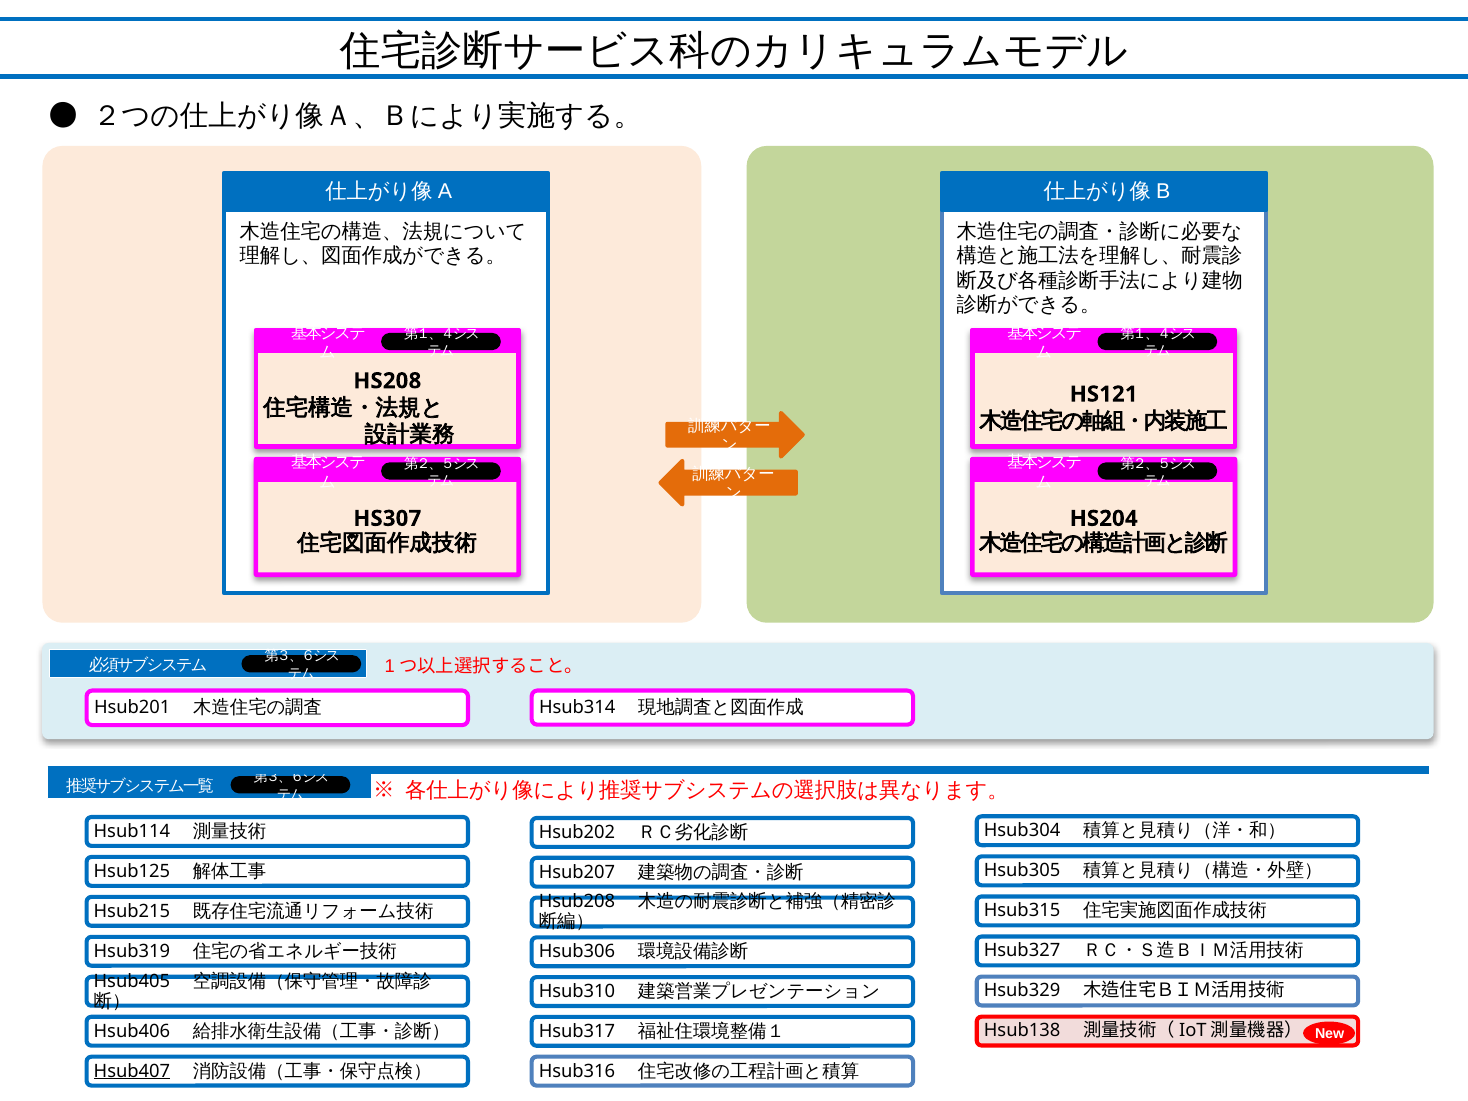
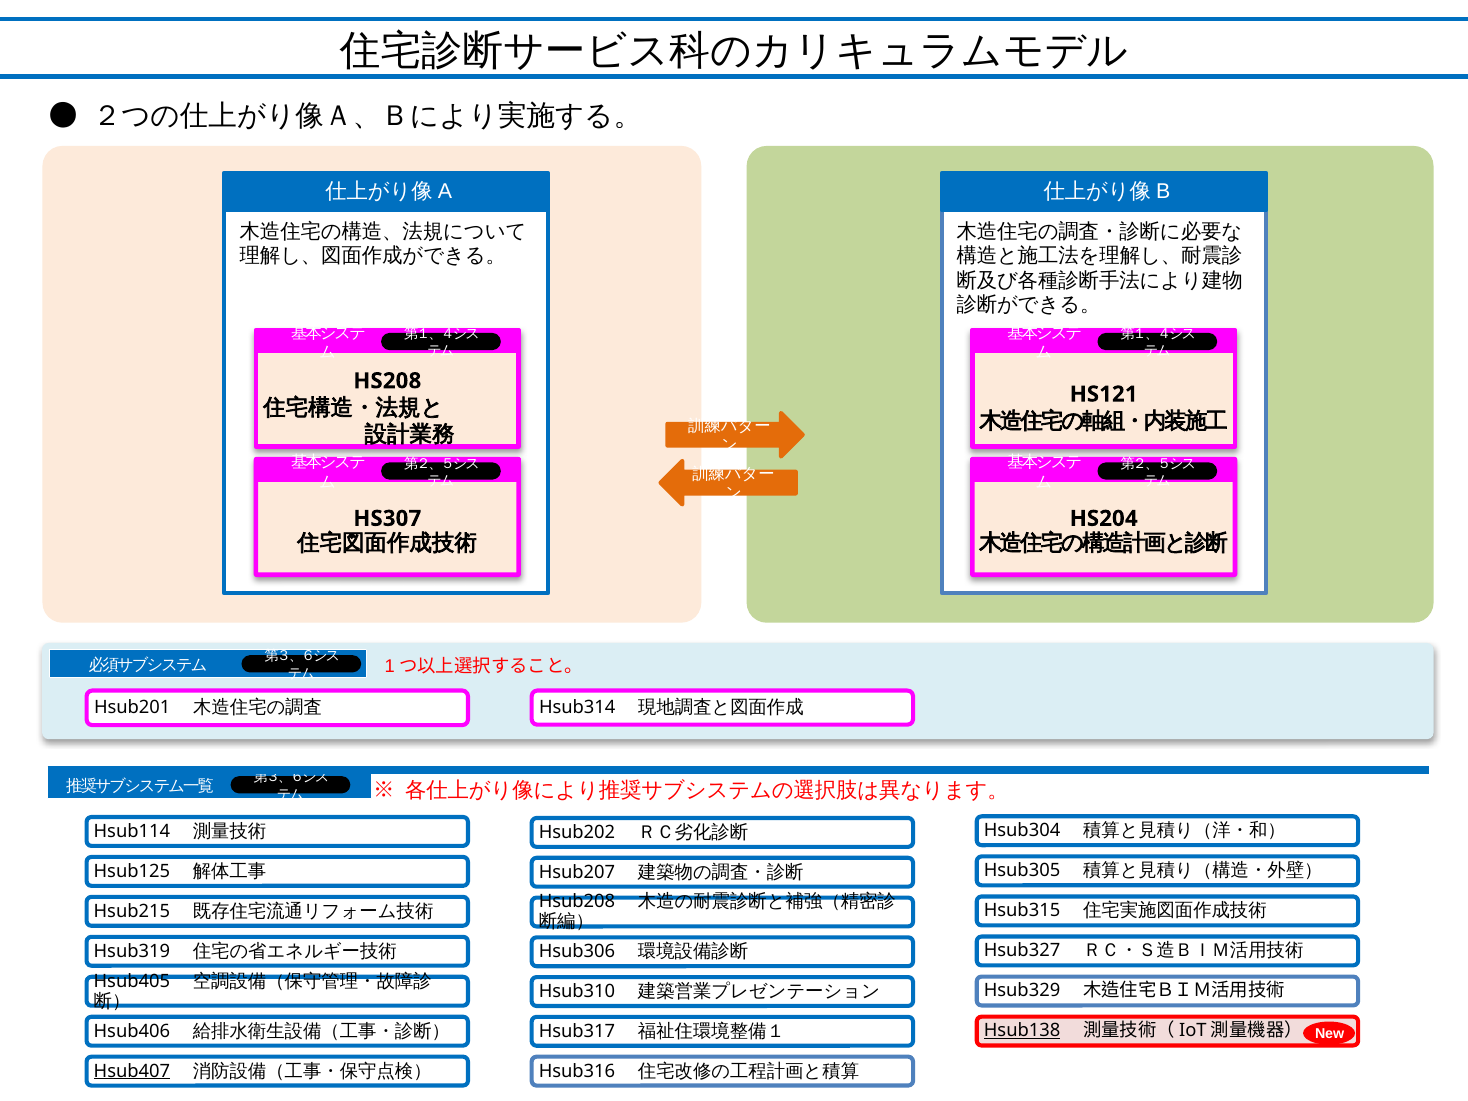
Hsub138 underline: none -> present
